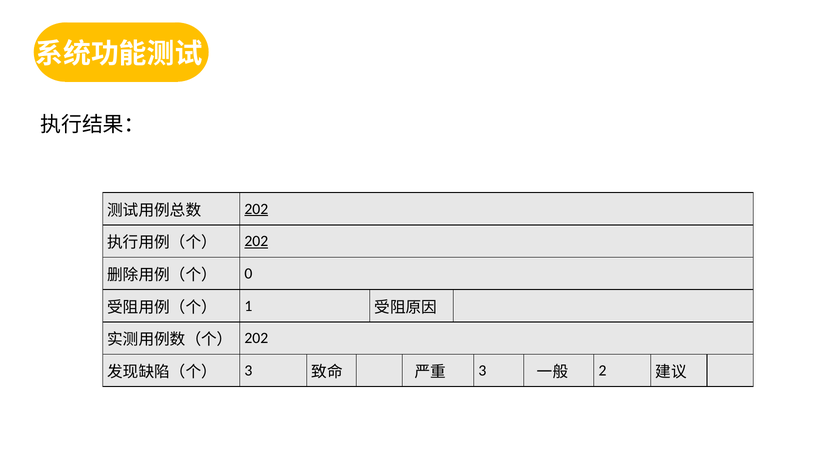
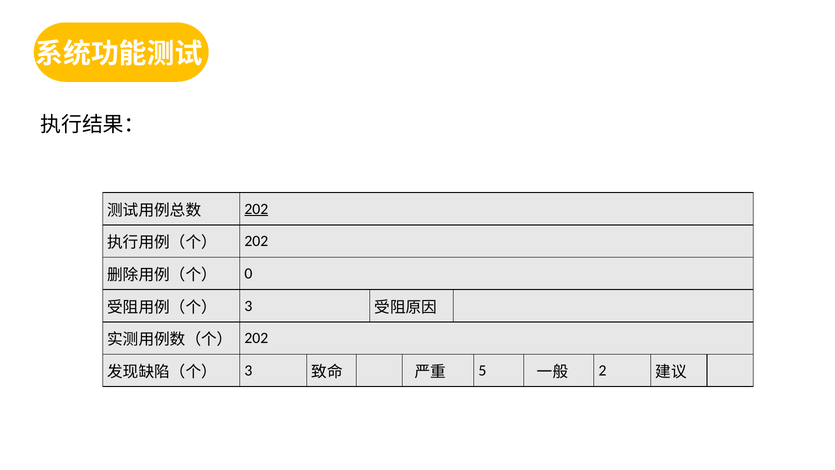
202 at (256, 241) underline: present -> none
1 at (248, 306): 1 -> 3
3 at (482, 370): 3 -> 5
